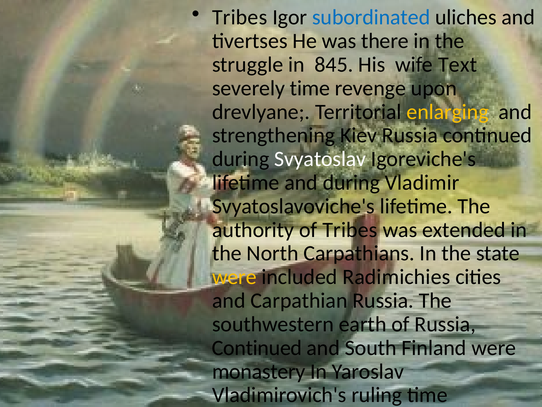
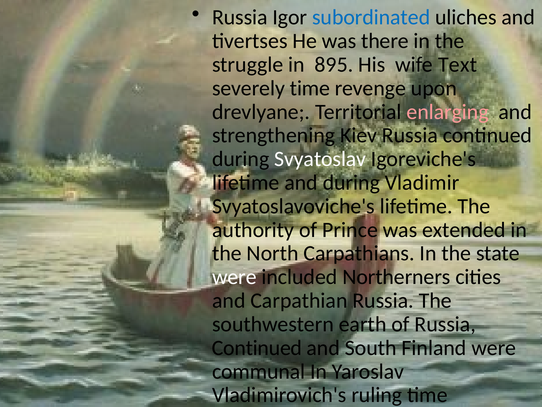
Tribes at (240, 17): Tribes -> Russia
845: 845 -> 895
enlarging colour: yellow -> pink
of Tribes: Tribes -> Prince
were at (234, 277) colour: yellow -> white
Radimichies: Radimichies -> Northerners
monastery: monastery -> communal
